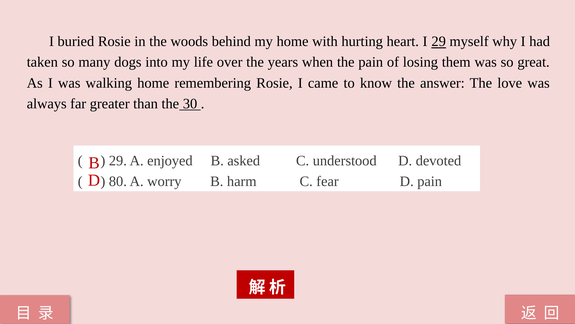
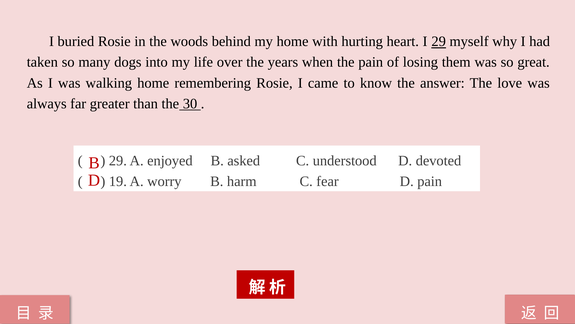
80: 80 -> 19
